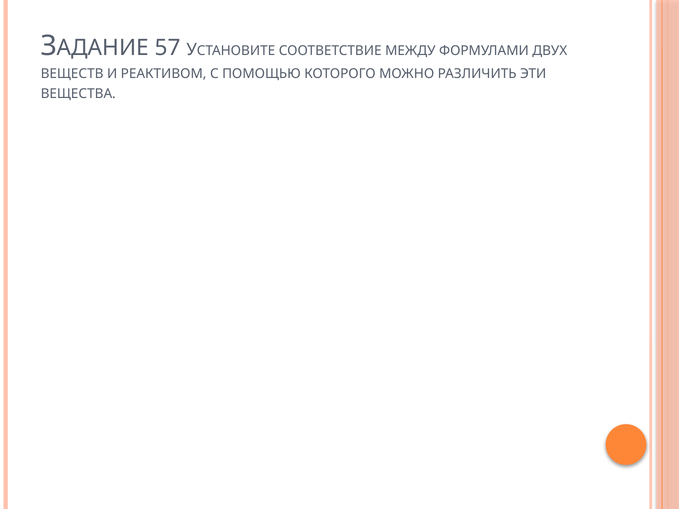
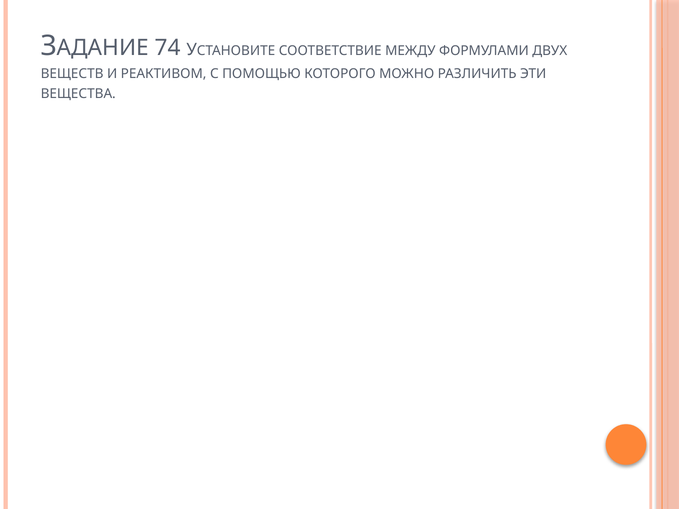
57: 57 -> 74
